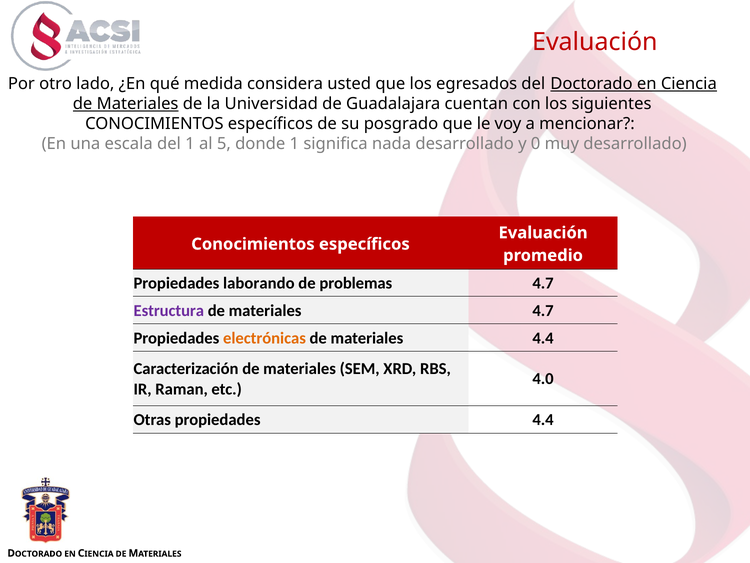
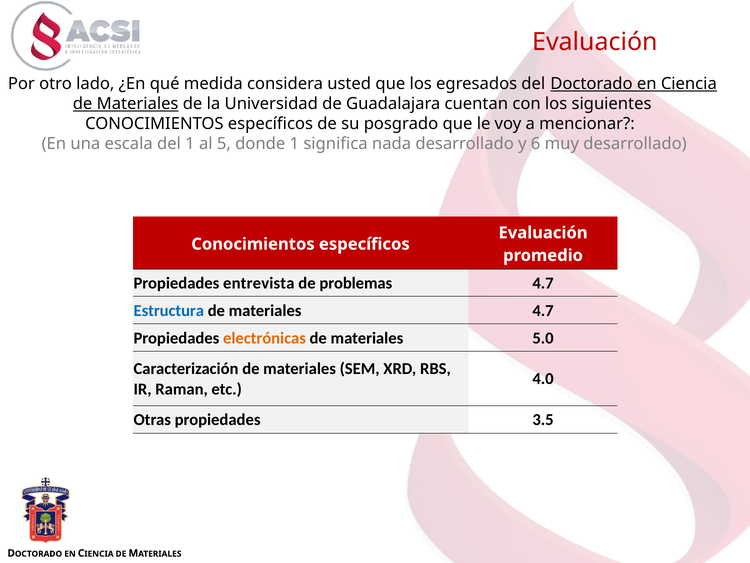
0: 0 -> 6
laborando: laborando -> entrevista
Estructura colour: purple -> blue
materiales 4.4: 4.4 -> 5.0
propiedades 4.4: 4.4 -> 3.5
